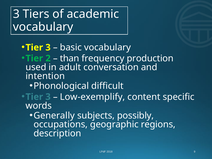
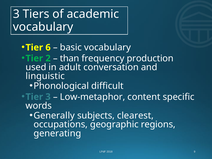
3 at (48, 47): 3 -> 6
intention: intention -> linguistic
Low-exemplify: Low-exemplify -> Low-metaphor
possibly: possibly -> clearest
description: description -> generating
